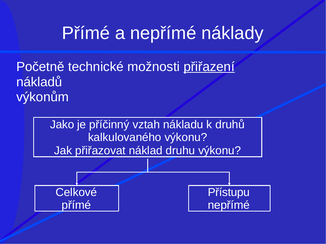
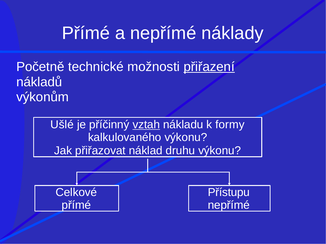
Jako: Jako -> Ušlé
vztah underline: none -> present
druhů: druhů -> formy
